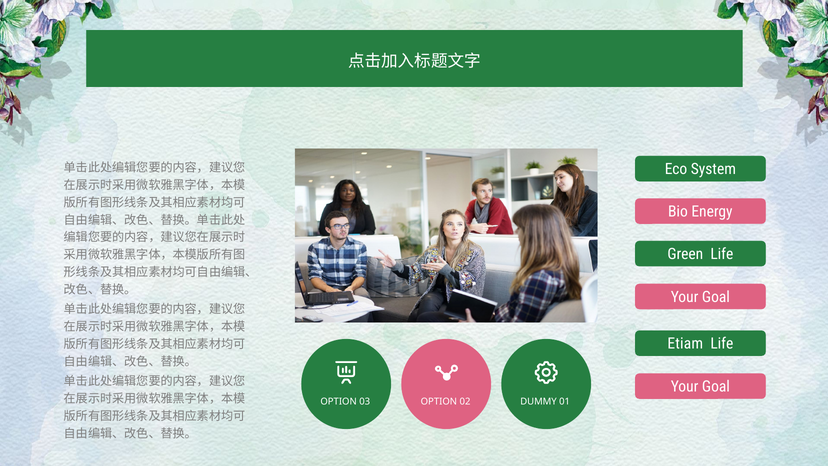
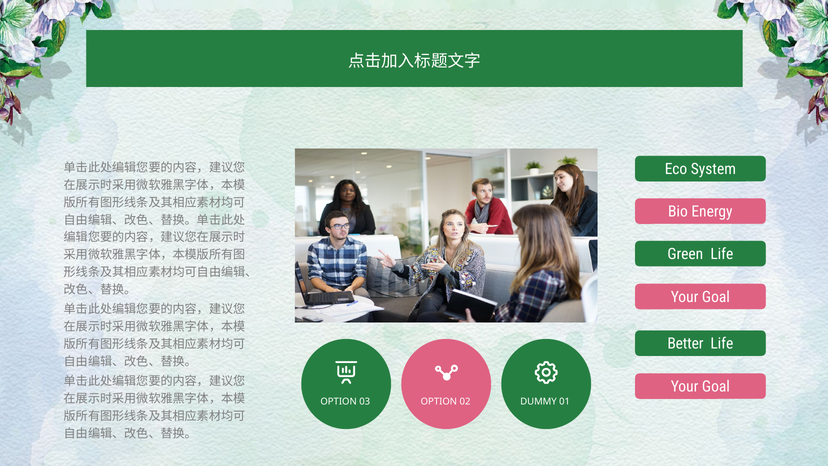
Etiam: Etiam -> Better
